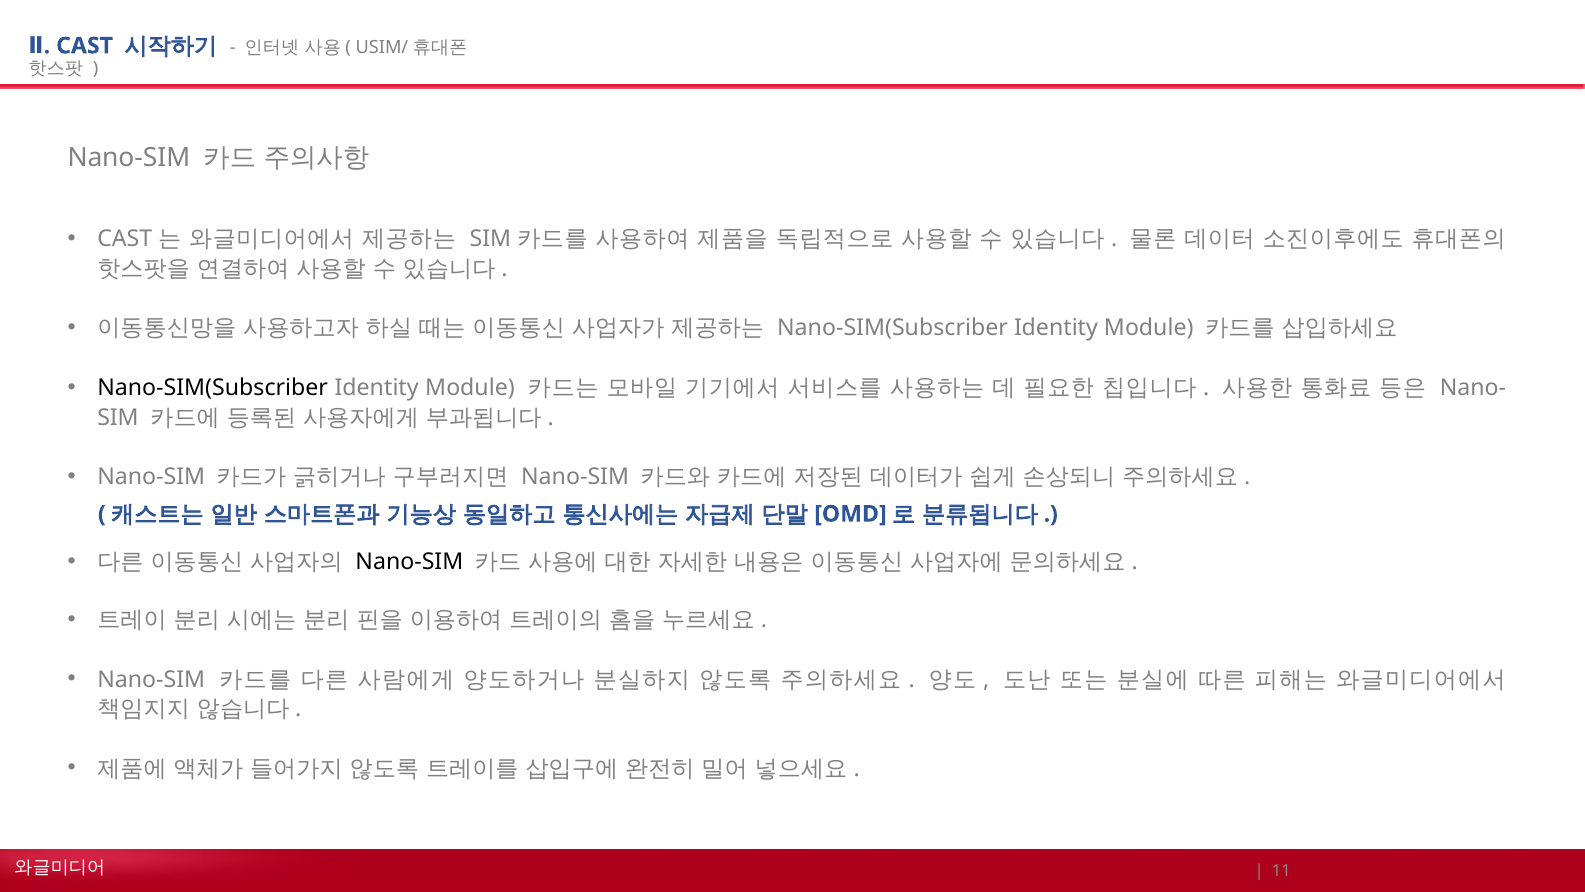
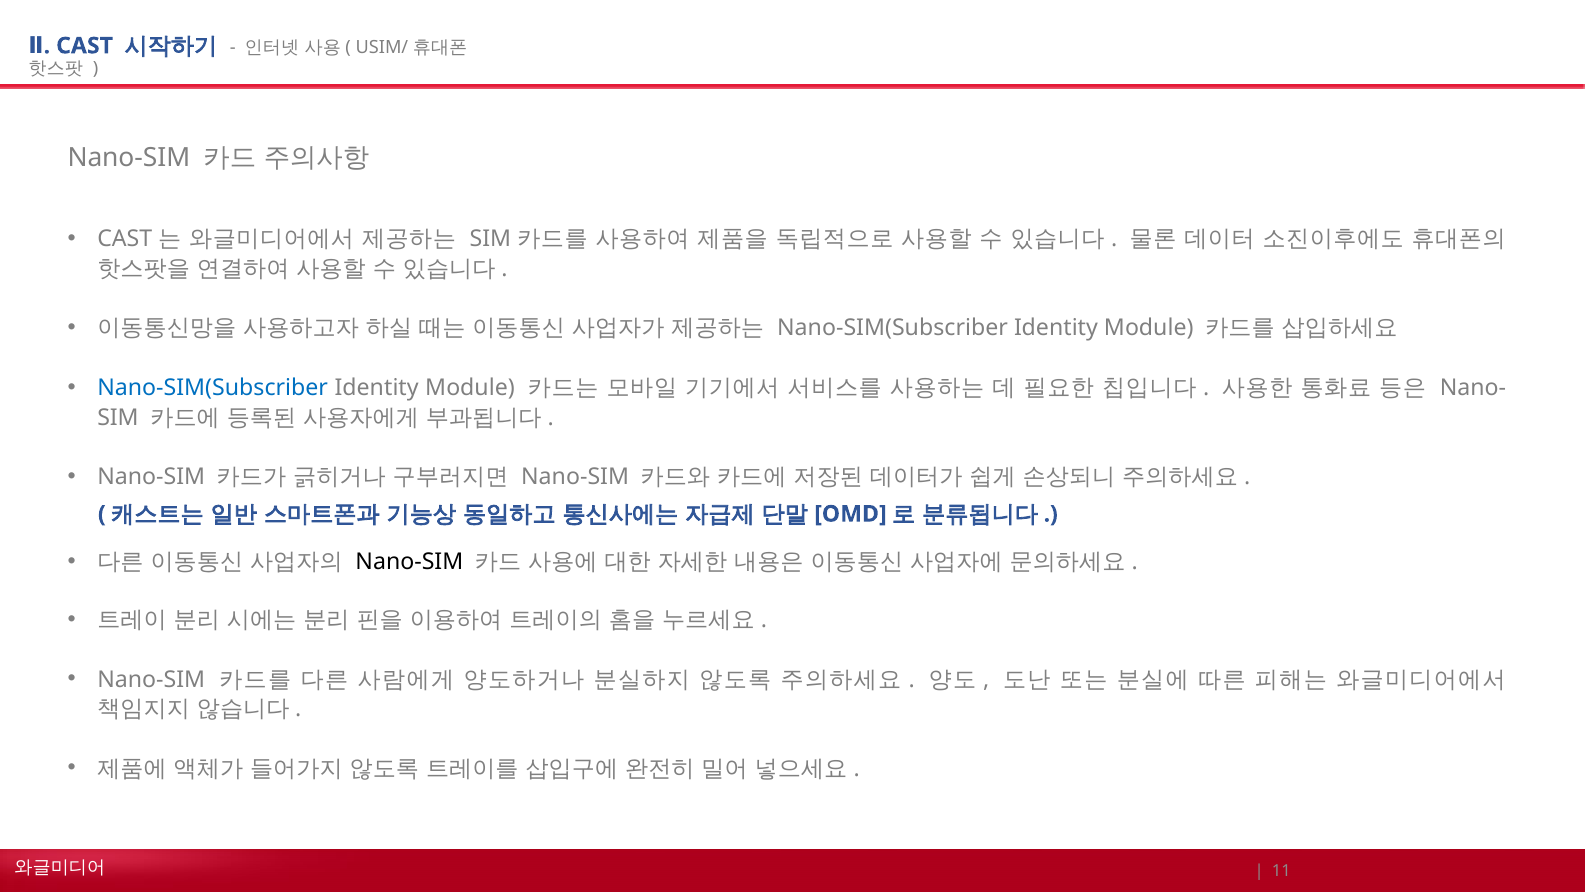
Nano-SIM(Subscriber at (213, 388) colour: black -> blue
